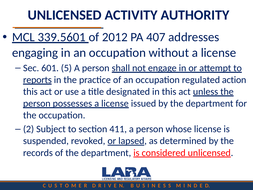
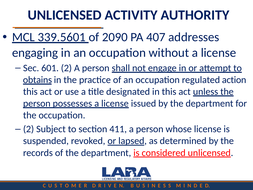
2012: 2012 -> 2090
601 5: 5 -> 2
reports: reports -> obtains
